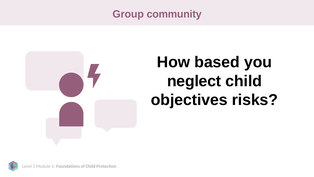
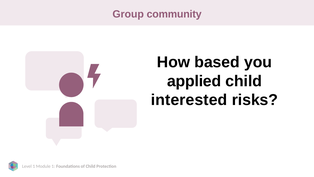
neglect: neglect -> applied
objectives: objectives -> interested
